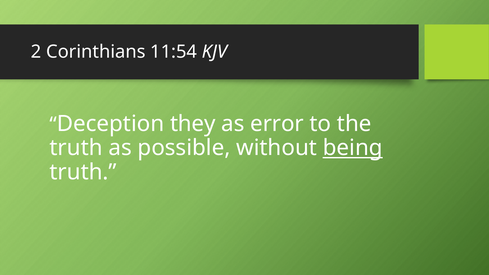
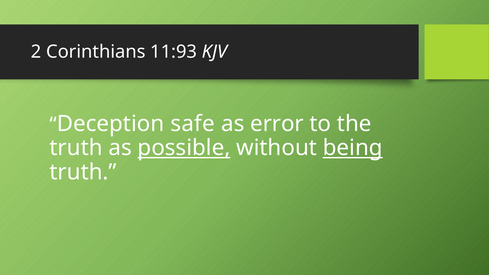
11:54: 11:54 -> 11:93
they: they -> safe
possible underline: none -> present
